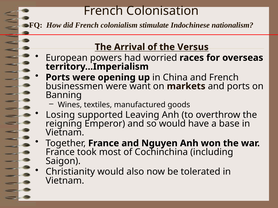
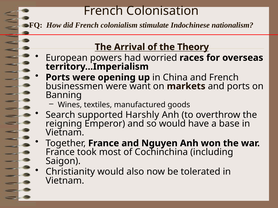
Versus: Versus -> Theory
Losing: Losing -> Search
Leaving: Leaving -> Harshly
